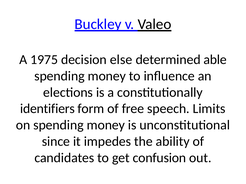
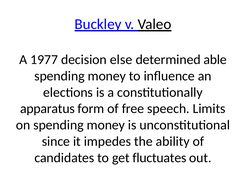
1975: 1975 -> 1977
identifiers: identifiers -> apparatus
confusion: confusion -> fluctuates
